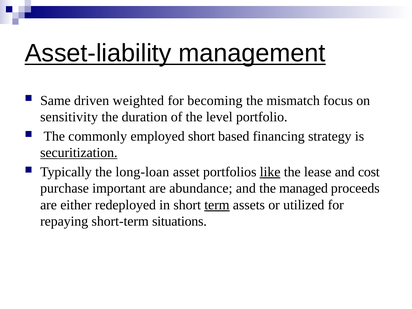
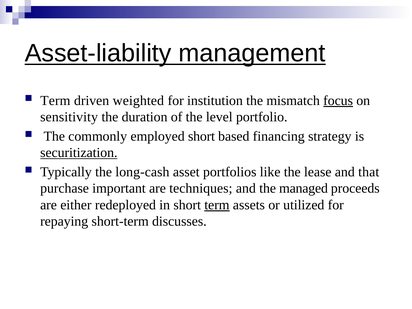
Same at (55, 101): Same -> Term
becoming: becoming -> institution
focus underline: none -> present
long-loan: long-loan -> long-cash
like underline: present -> none
cost: cost -> that
abundance: abundance -> techniques
situations: situations -> discusses
